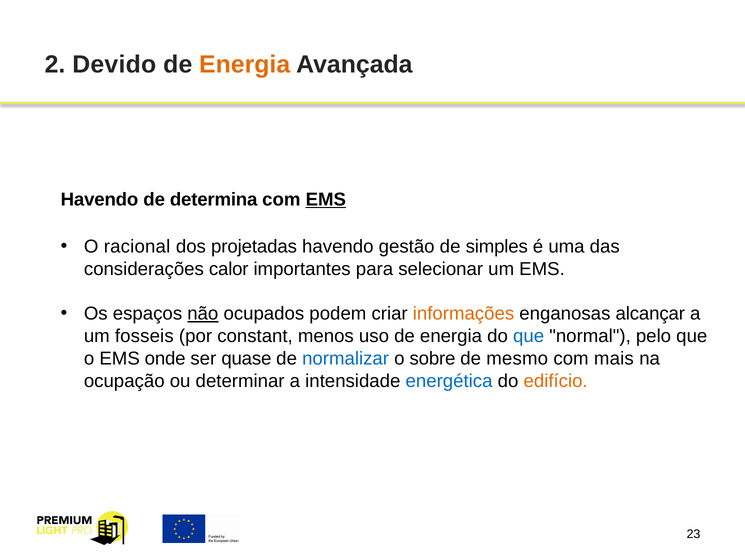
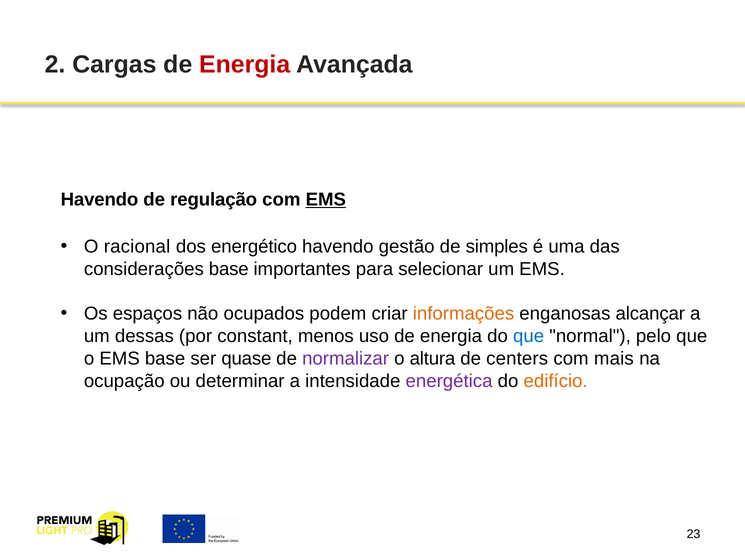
Devido: Devido -> Cargas
Energia at (245, 64) colour: orange -> red
determina: determina -> regulação
projetadas: projetadas -> energético
considerações calor: calor -> base
não underline: present -> none
fosseis: fosseis -> dessas
EMS onde: onde -> base
normalizar colour: blue -> purple
sobre: sobre -> altura
mesmo: mesmo -> centers
energética colour: blue -> purple
